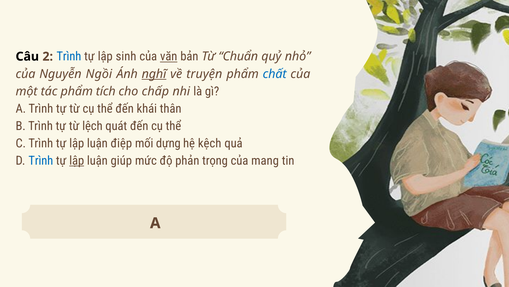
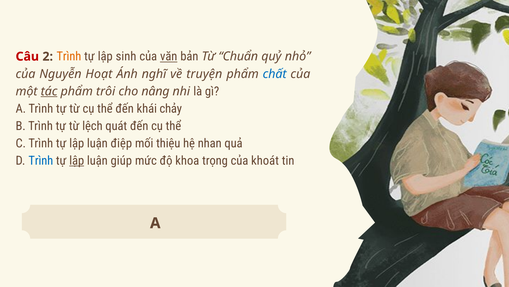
Câu colour: black -> red
Trình at (69, 56) colour: blue -> orange
Ngồi: Ngồi -> Hoạt
nghĩ underline: present -> none
tác underline: none -> present
tích: tích -> trôi
chấp: chấp -> nâng
thân: thân -> chảy
dựng: dựng -> thiệu
kệch: kệch -> nhan
phản: phản -> khoa
mang: mang -> khoát
